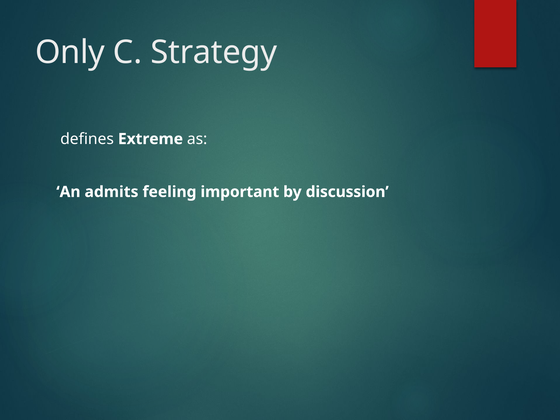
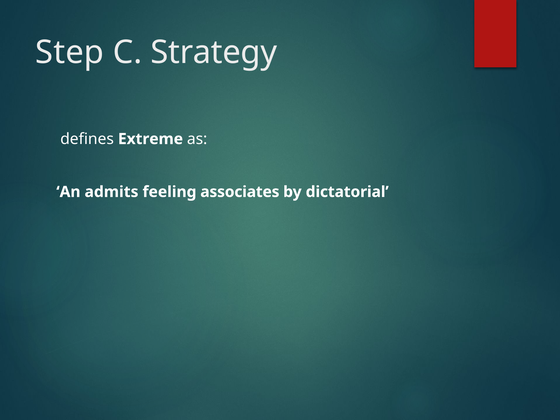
Only: Only -> Step
important: important -> associates
discussion: discussion -> dictatorial
